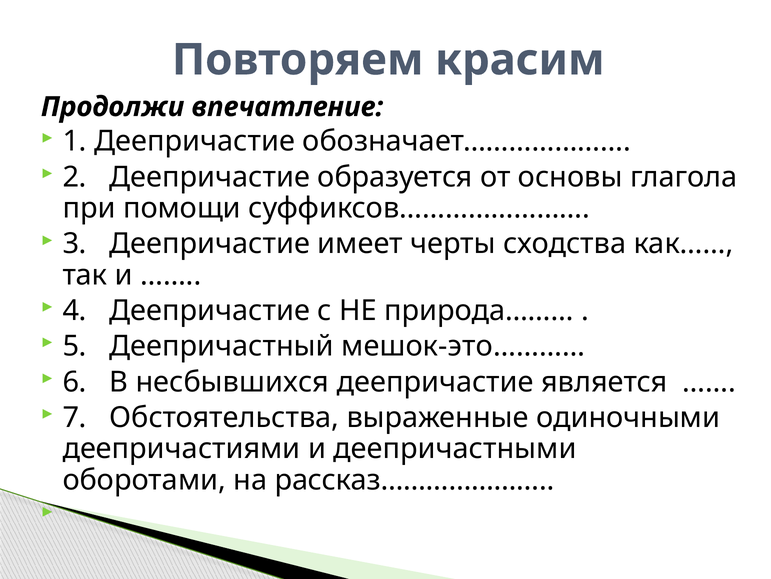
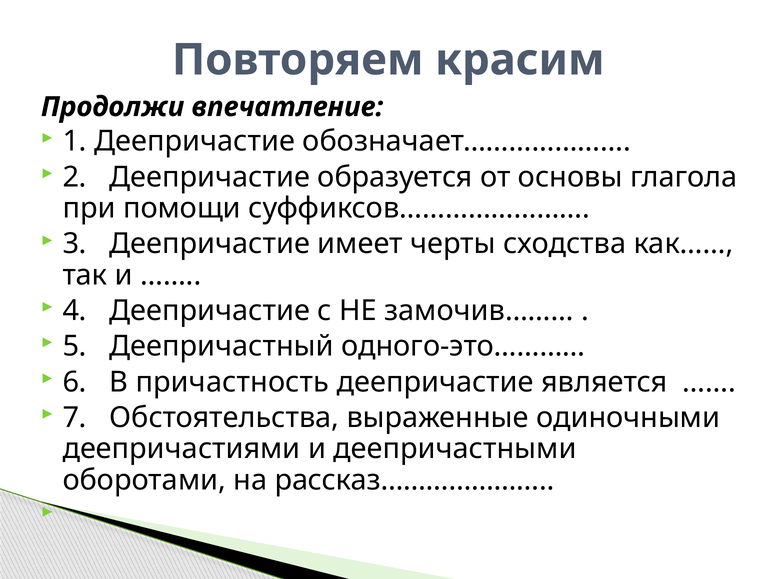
природа………: природа……… -> замочив………
мешок-это…………: мешок-это………… -> одного-это…………
несбывшихся: несбывшихся -> причастность
